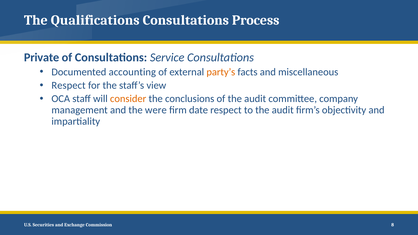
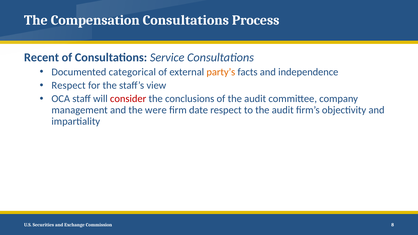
Qualifications: Qualifications -> Compensation
Private: Private -> Recent
accounting: accounting -> categorical
miscellaneous: miscellaneous -> independence
consider colour: orange -> red
